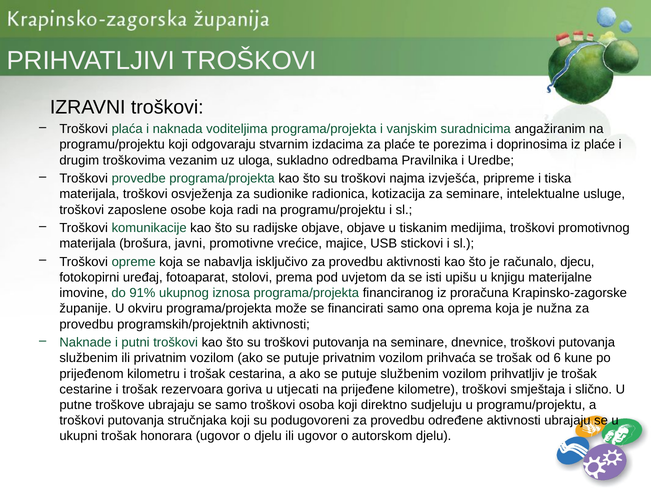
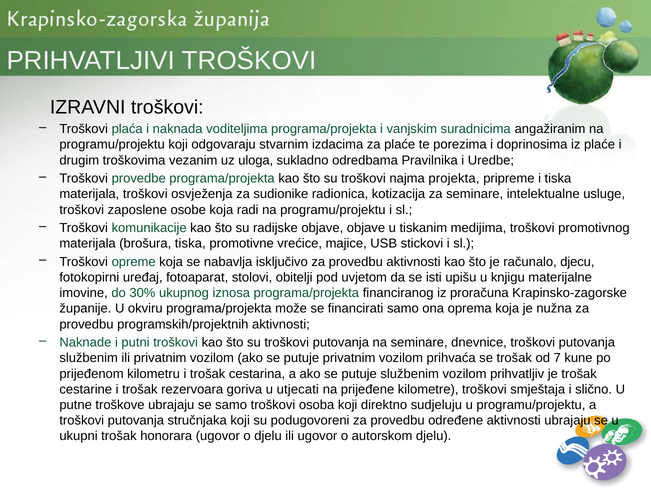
izvješća: izvješća -> projekta
brošura javni: javni -> tiska
prema: prema -> obitelji
91%: 91% -> 30%
6: 6 -> 7
